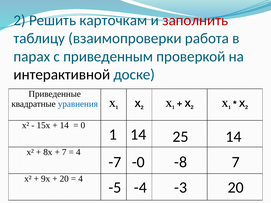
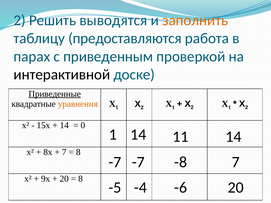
карточкам: карточкам -> выводятся
заполнить colour: red -> orange
взаимопроверки: взаимопроверки -> предоставляются
Приведенные underline: none -> present
уравнения colour: blue -> orange
25: 25 -> 11
4 at (78, 152): 4 -> 8
-0 at (138, 162): -0 -> -7
4 at (81, 179): 4 -> 8
-3: -3 -> -6
